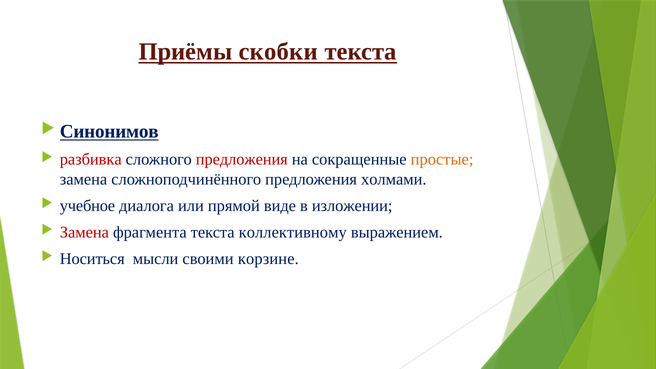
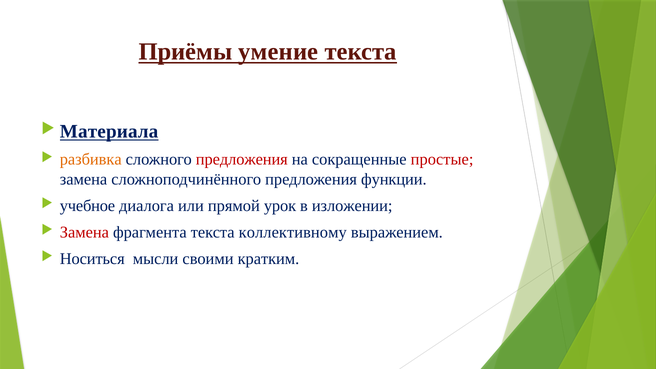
скобки: скобки -> умение
Синонимов: Синонимов -> Материала
разбивка colour: red -> orange
простые colour: orange -> red
холмами: холмами -> функции
виде: виде -> урок
корзине: корзине -> кратким
